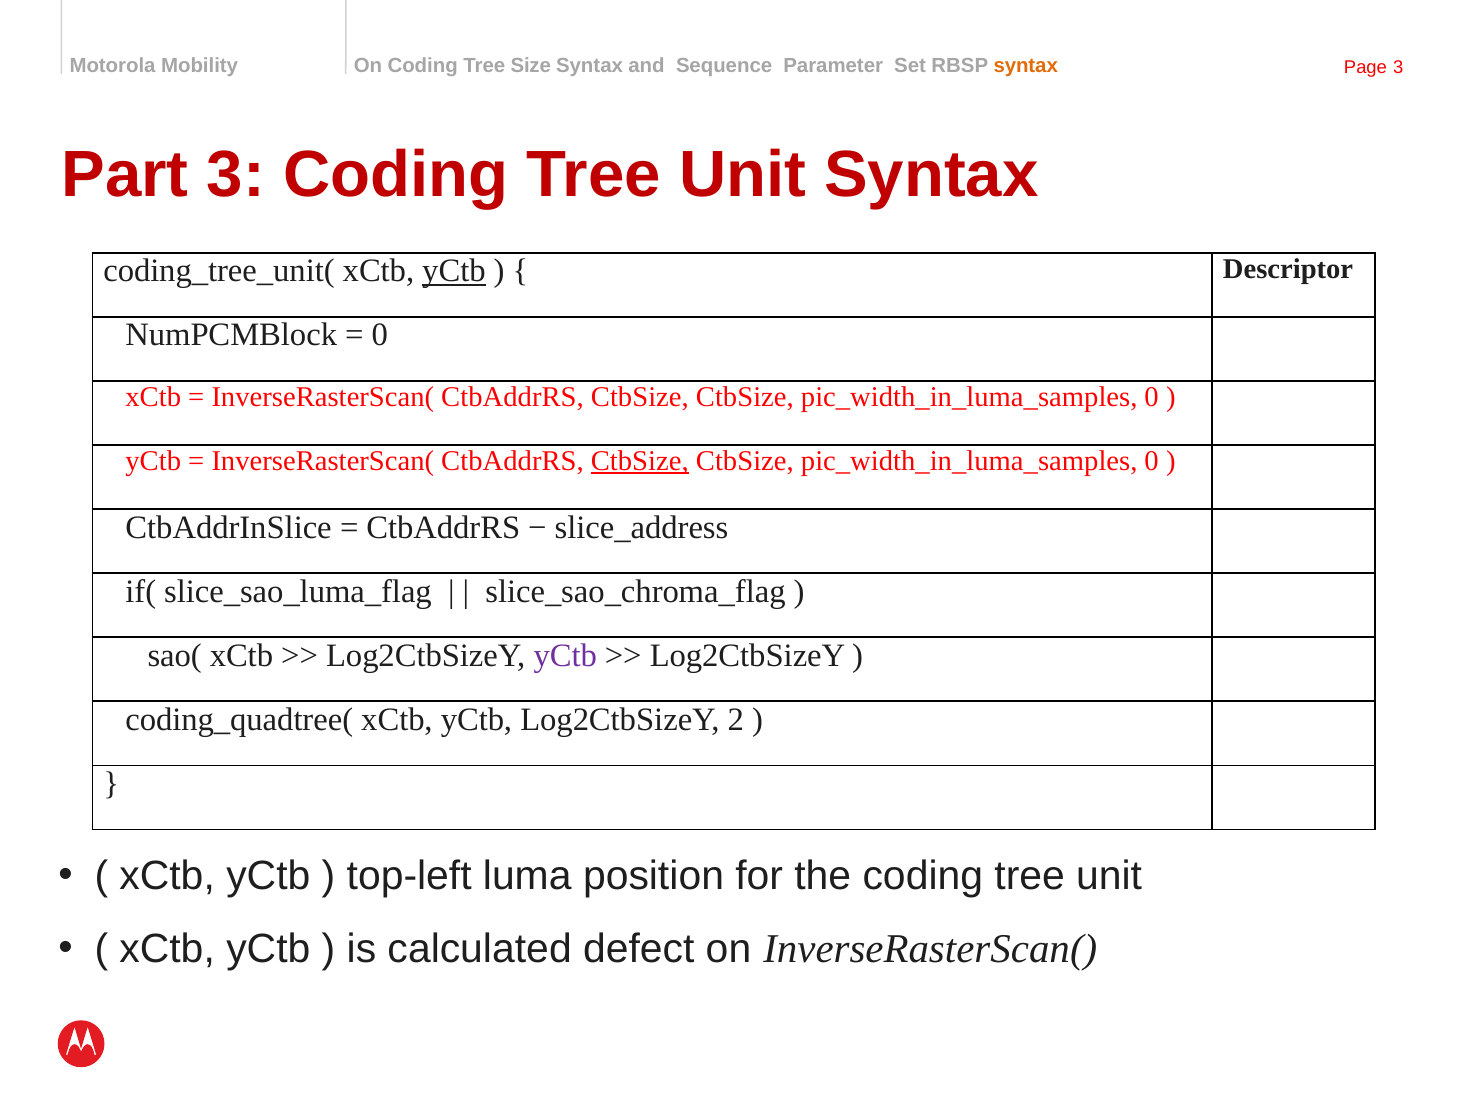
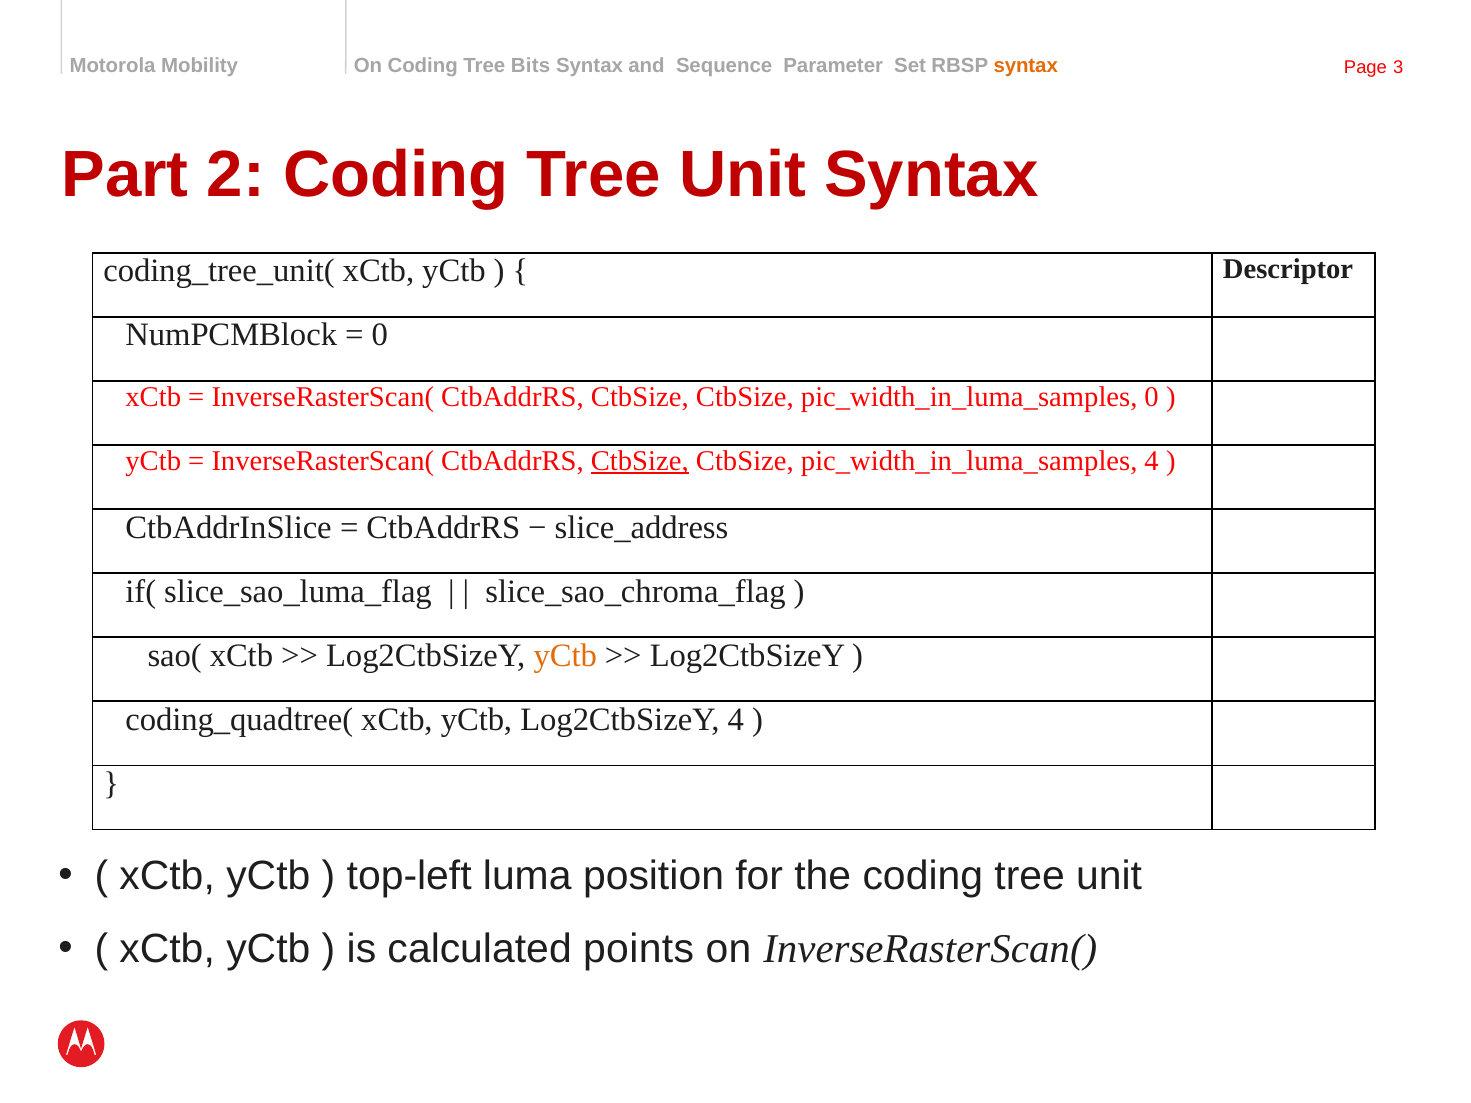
Size: Size -> Bits
Part 3: 3 -> 2
yCtb at (454, 271) underline: present -> none
0 at (1152, 461): 0 -> 4
yCtb at (565, 656) colour: purple -> orange
Log2CtbSizeY 2: 2 -> 4
defect: defect -> points
